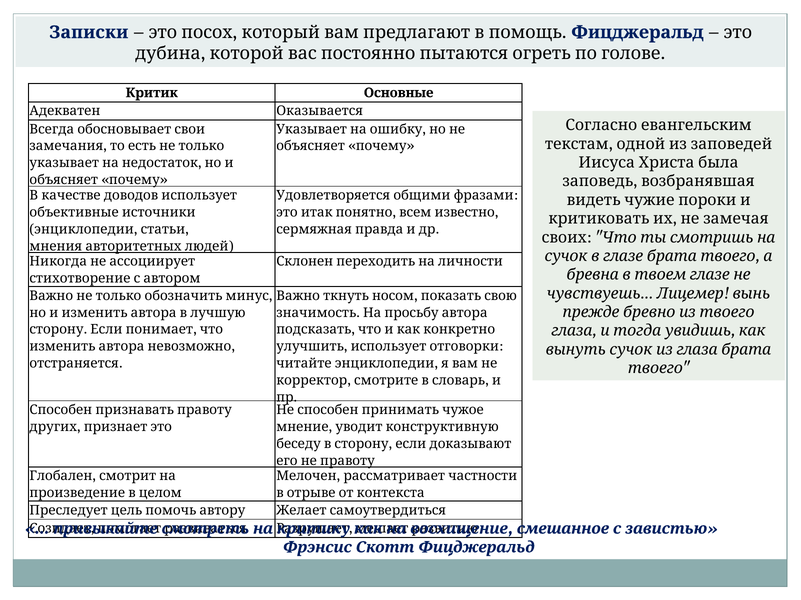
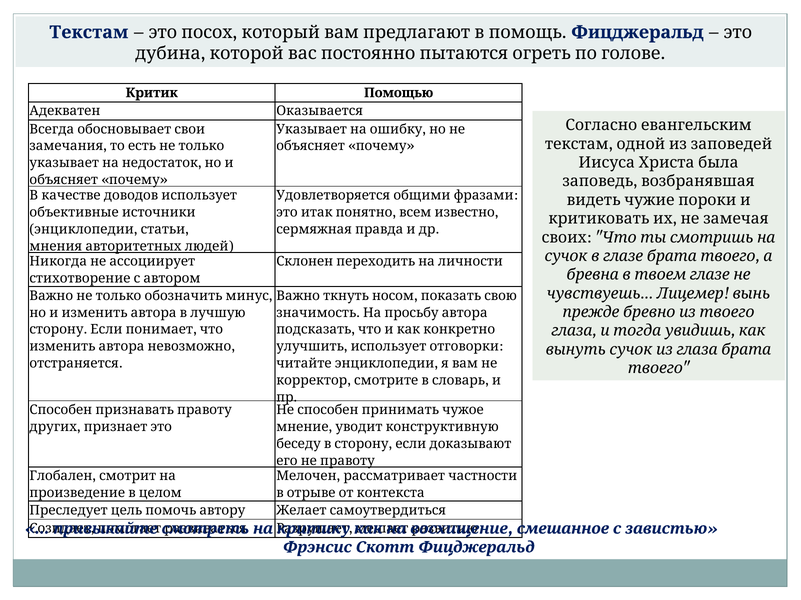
Записки at (89, 32): Записки -> Текстам
Основные: Основные -> Помощью
